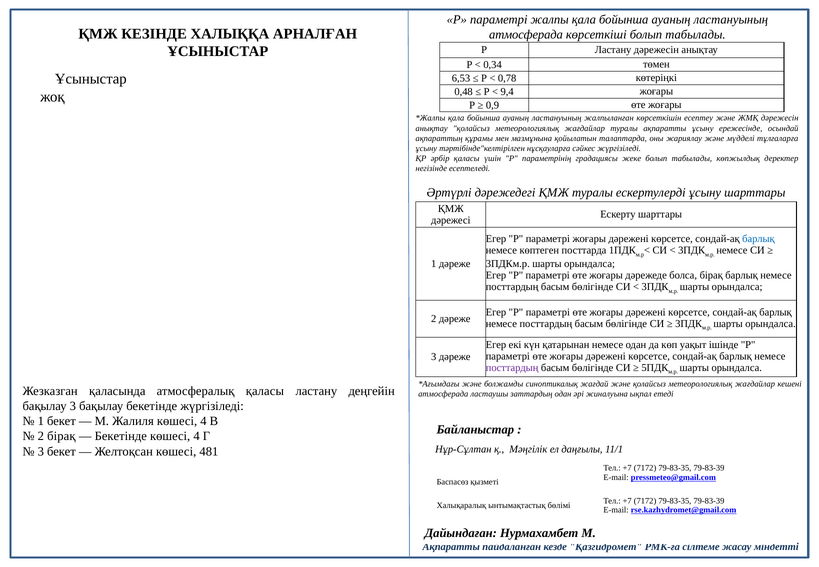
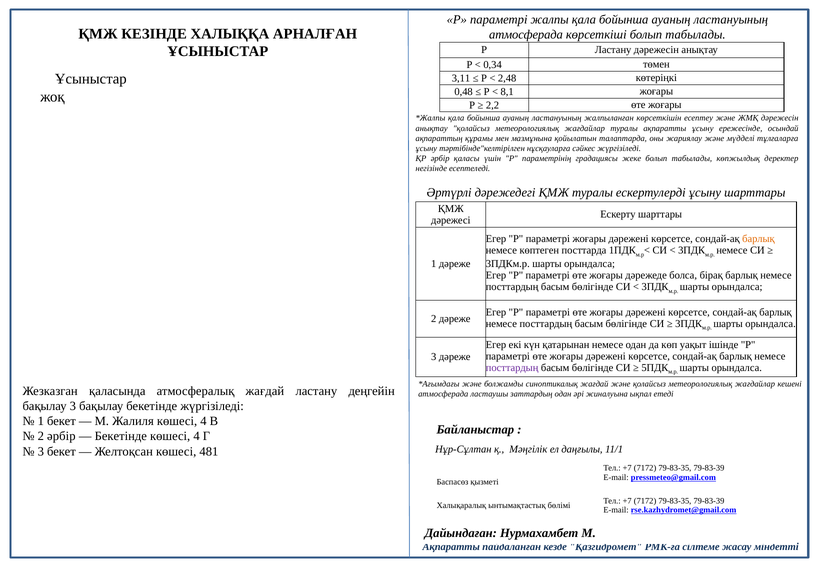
6,53: 6,53 -> 3,11
0,78: 0,78 -> 2,48
9,4: 9,4 -> 8,1
0,9: 0,9 -> 2,2
барлық at (758, 239) colour: blue -> orange
атмосфералық қаласы: қаласы -> жағдай
2 бірақ: бірақ -> әрбір
